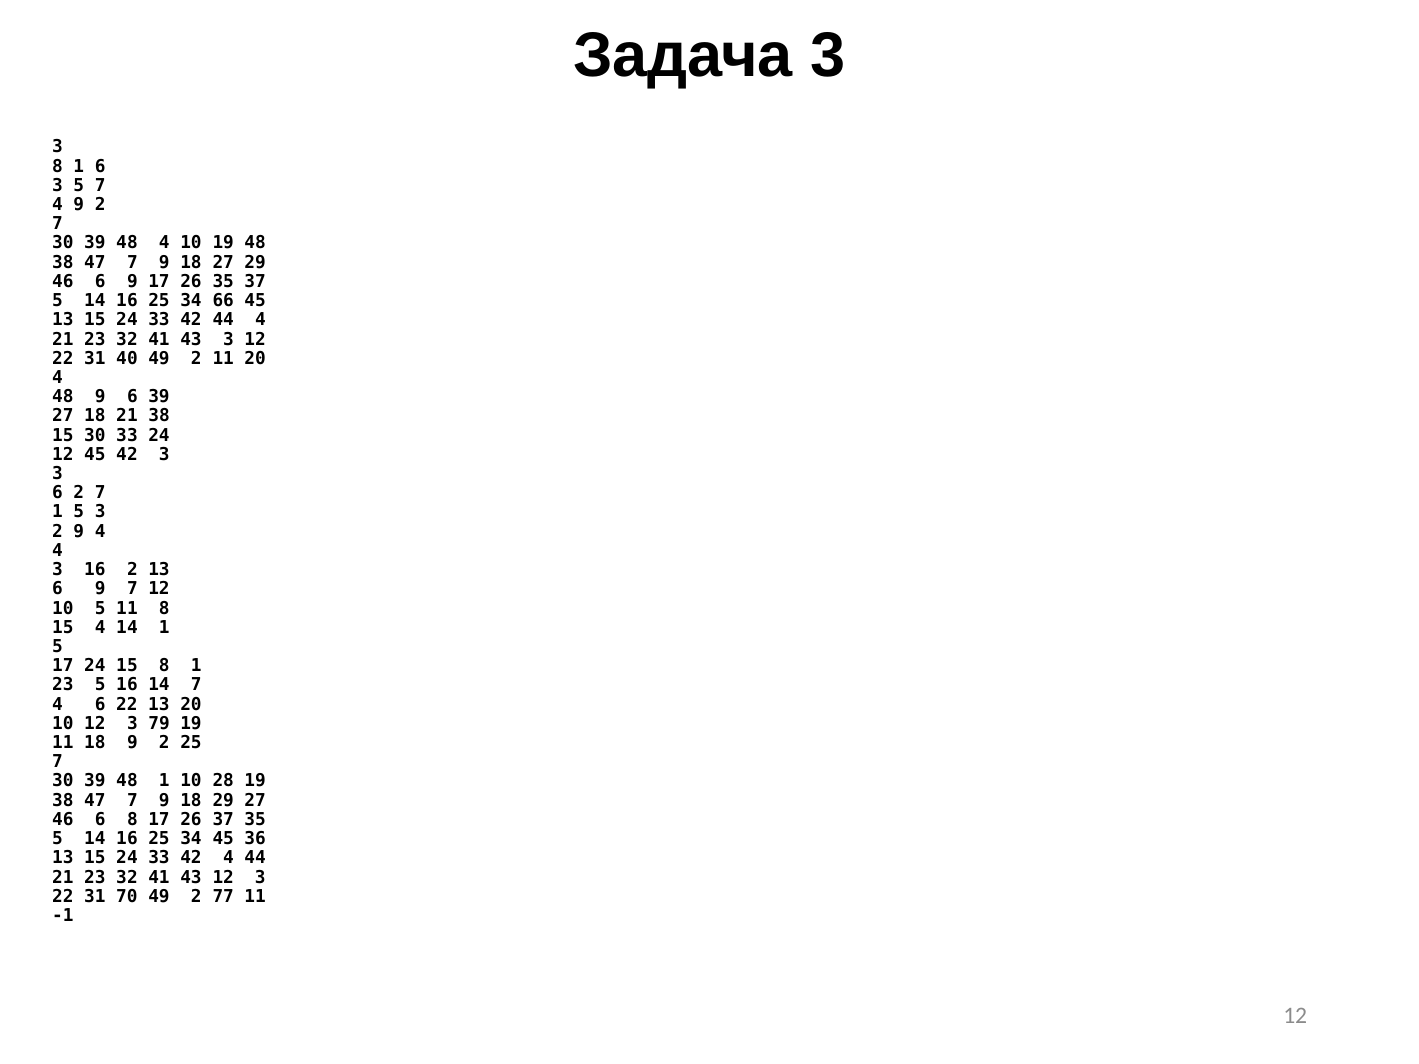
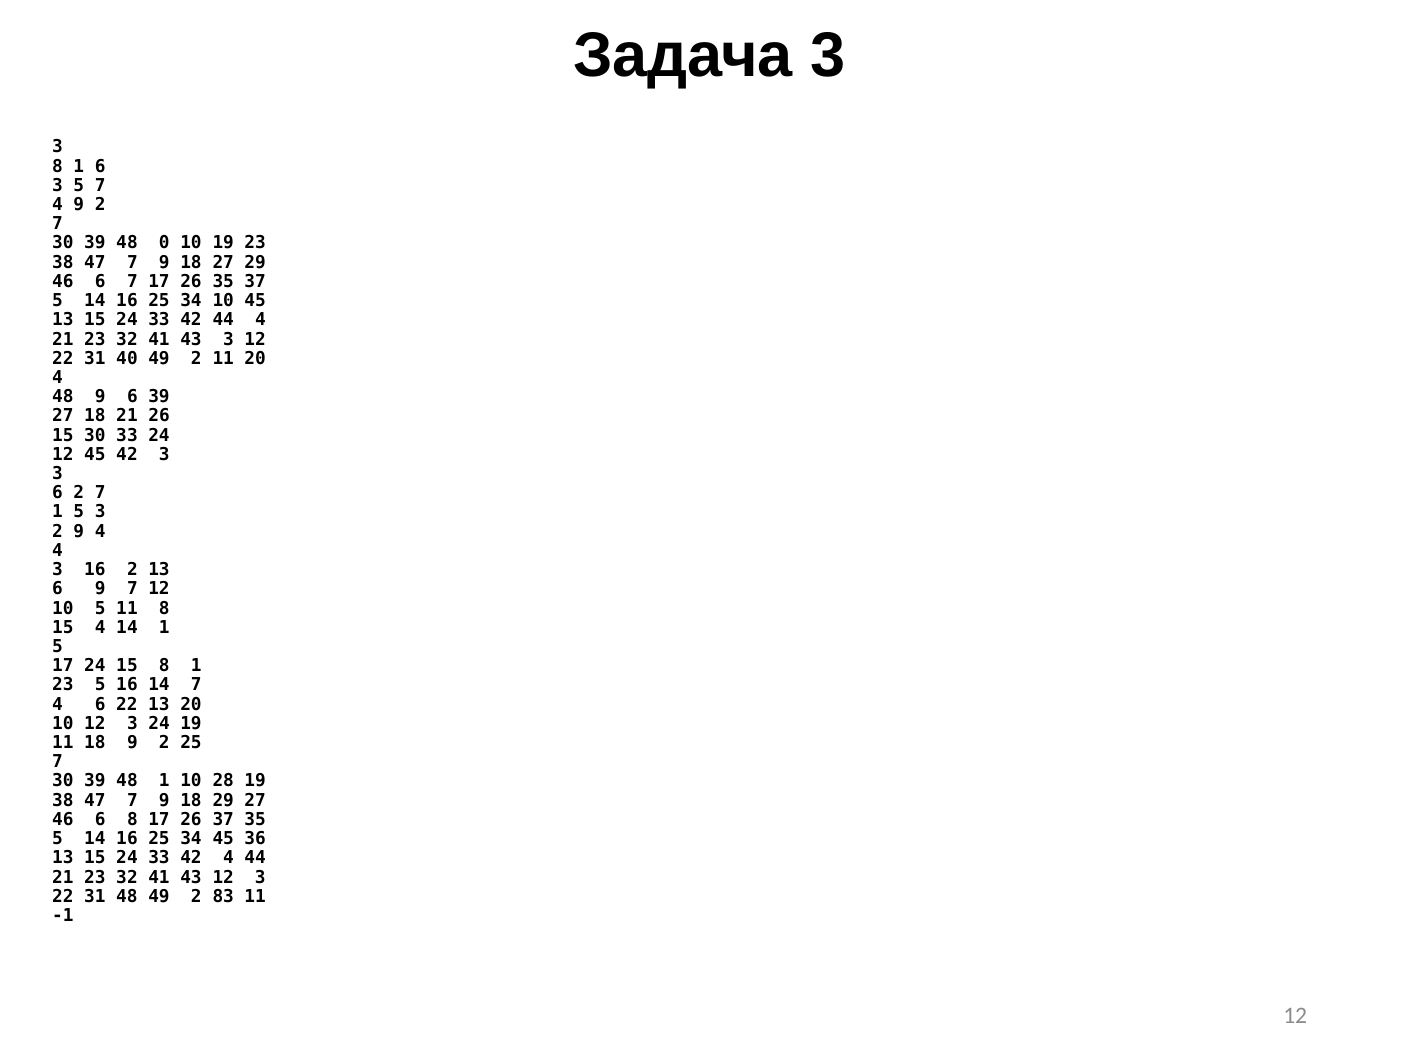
48 4: 4 -> 0
19 48: 48 -> 23
46 6 9: 9 -> 7
34 66: 66 -> 10
21 38: 38 -> 26
3 79: 79 -> 24
31 70: 70 -> 48
77: 77 -> 83
